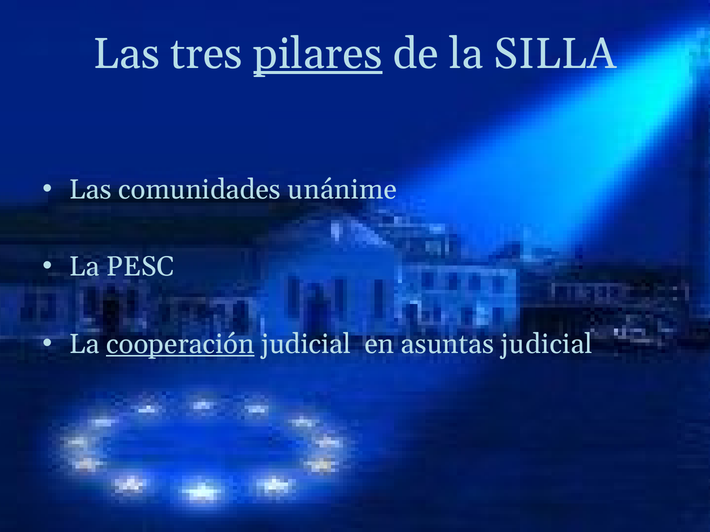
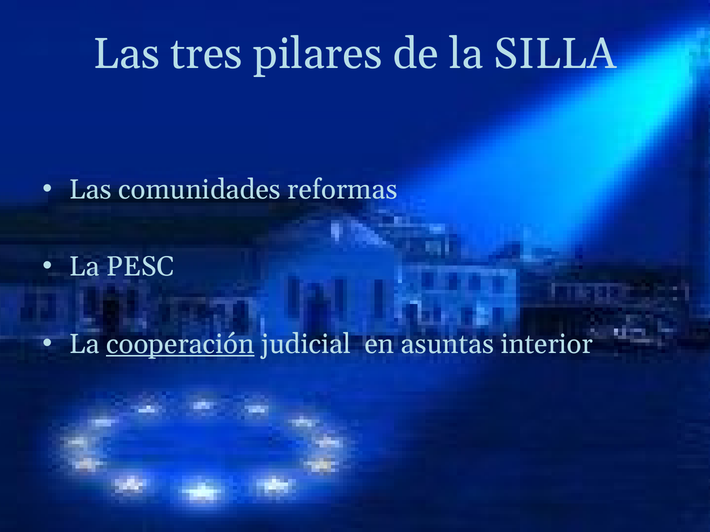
pilares underline: present -> none
unánime: unánime -> reformas
asuntas judicial: judicial -> interior
